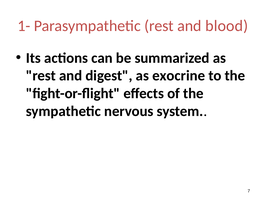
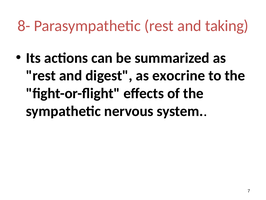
1-: 1- -> 8-
blood: blood -> taking
